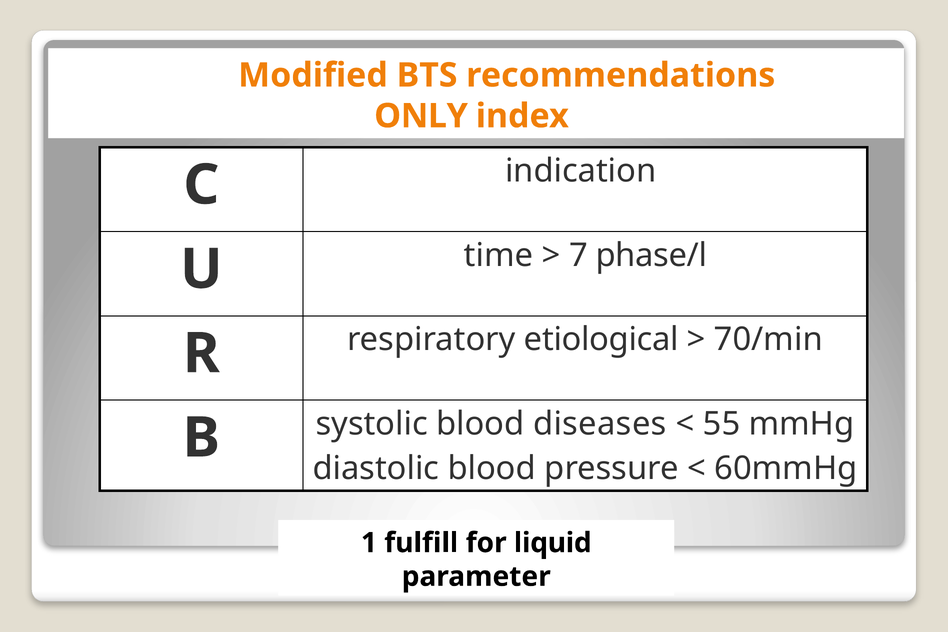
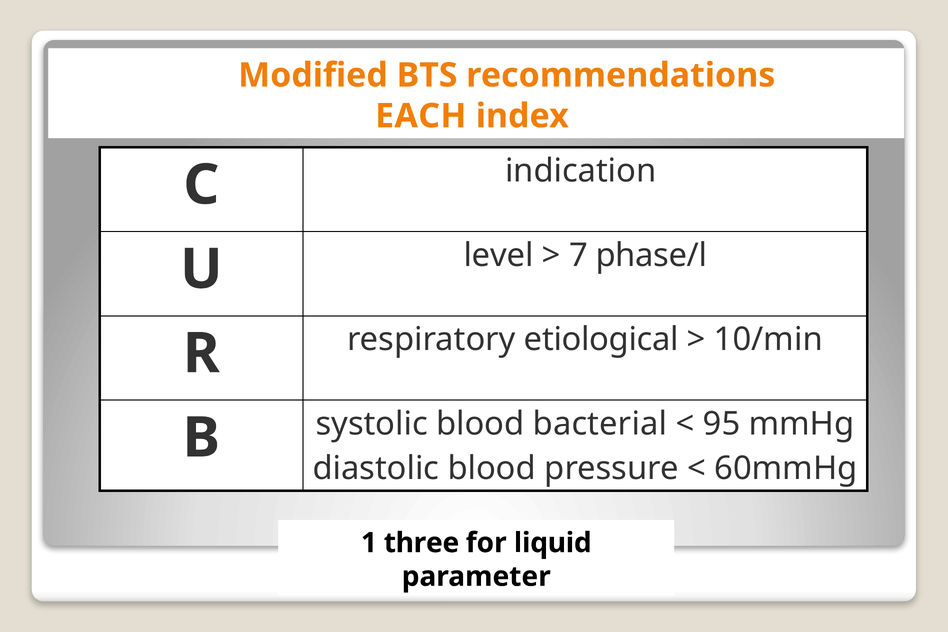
ONLY: ONLY -> EACH
time: time -> level
70/min: 70/min -> 10/min
diseases: diseases -> bacterial
55: 55 -> 95
fulfill: fulfill -> three
